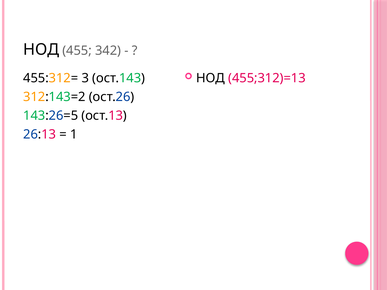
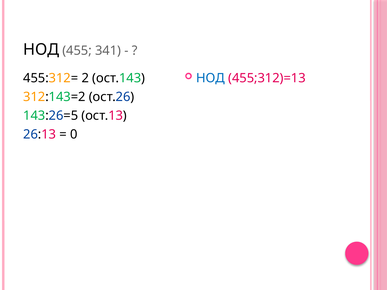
342: 342 -> 341
НОД at (211, 78) colour: black -> blue
3: 3 -> 2
1: 1 -> 0
